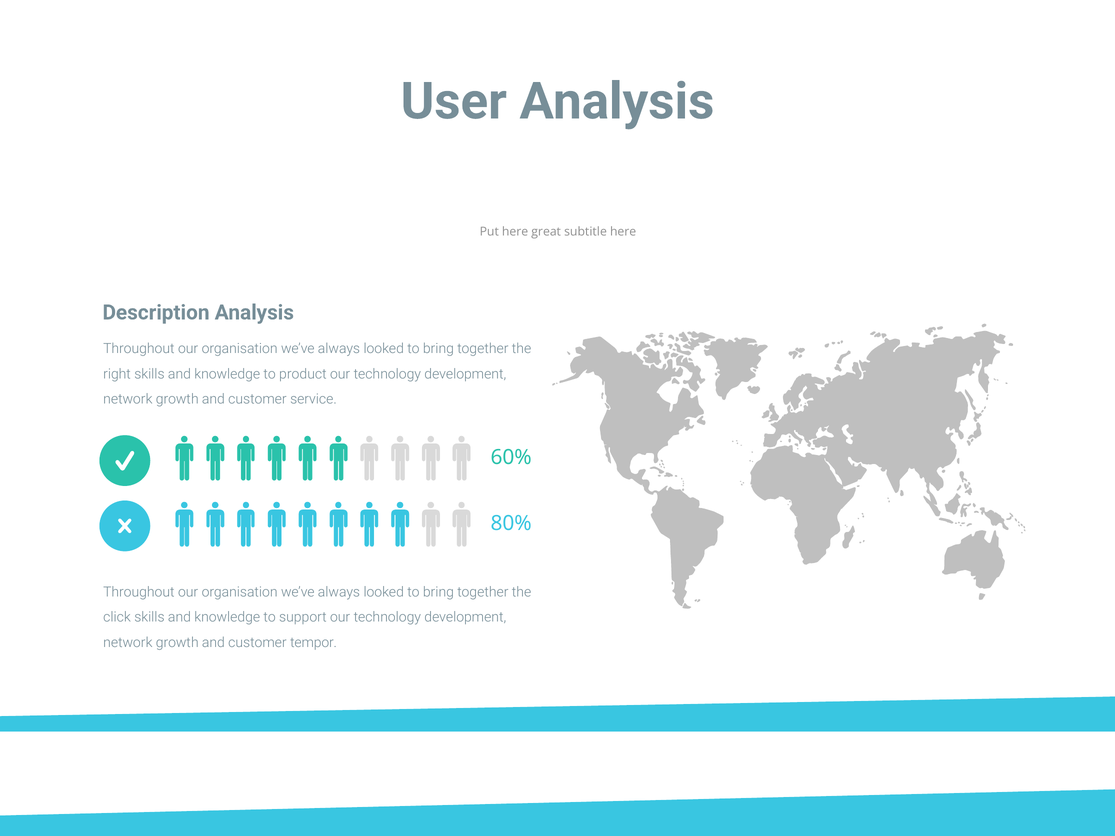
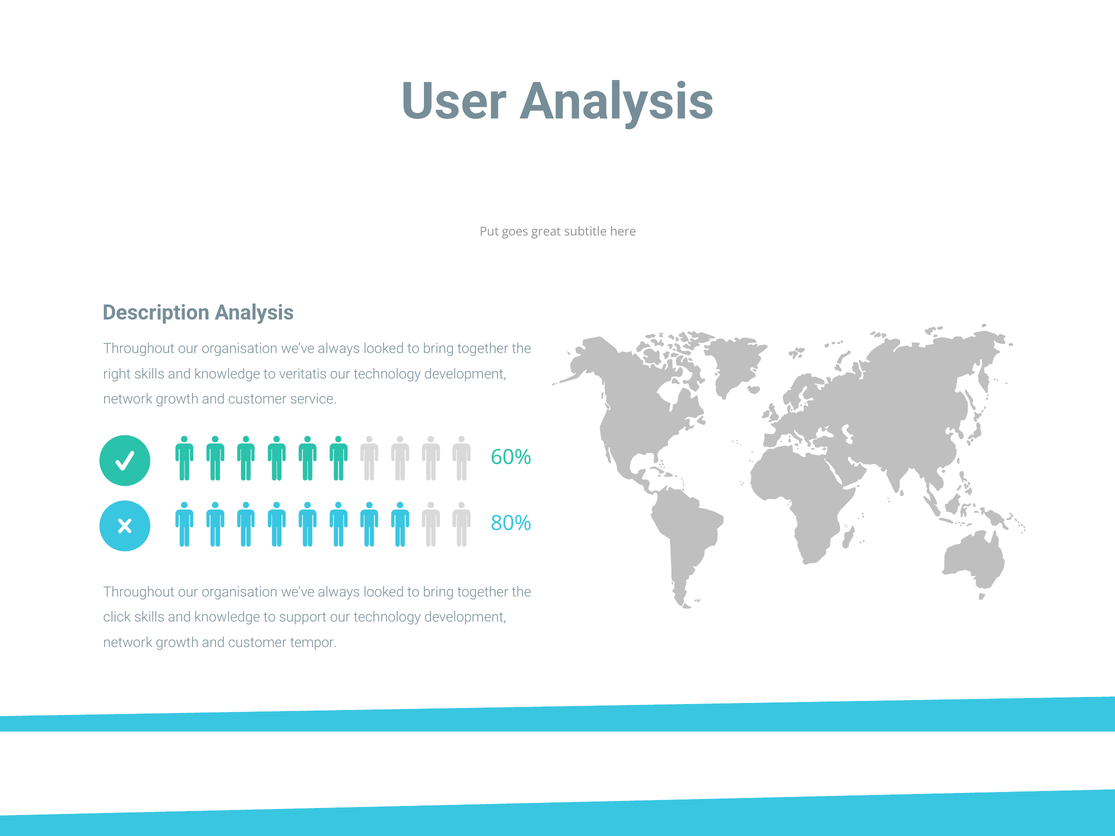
Put here: here -> goes
product: product -> veritatis
